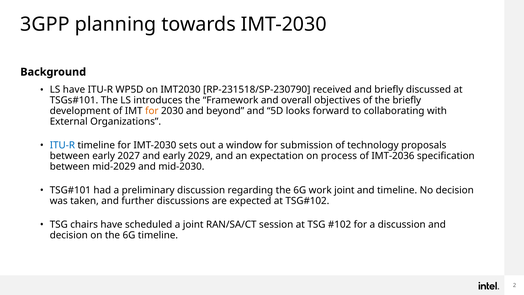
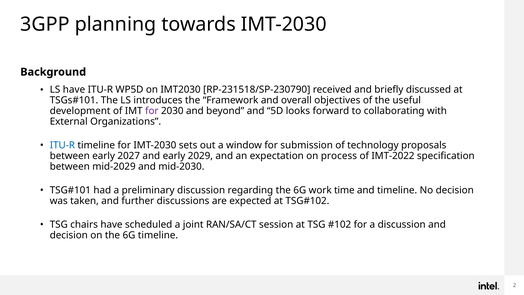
the briefly: briefly -> useful
for at (152, 111) colour: orange -> purple
IMT-2036: IMT-2036 -> IMT-2022
work joint: joint -> time
